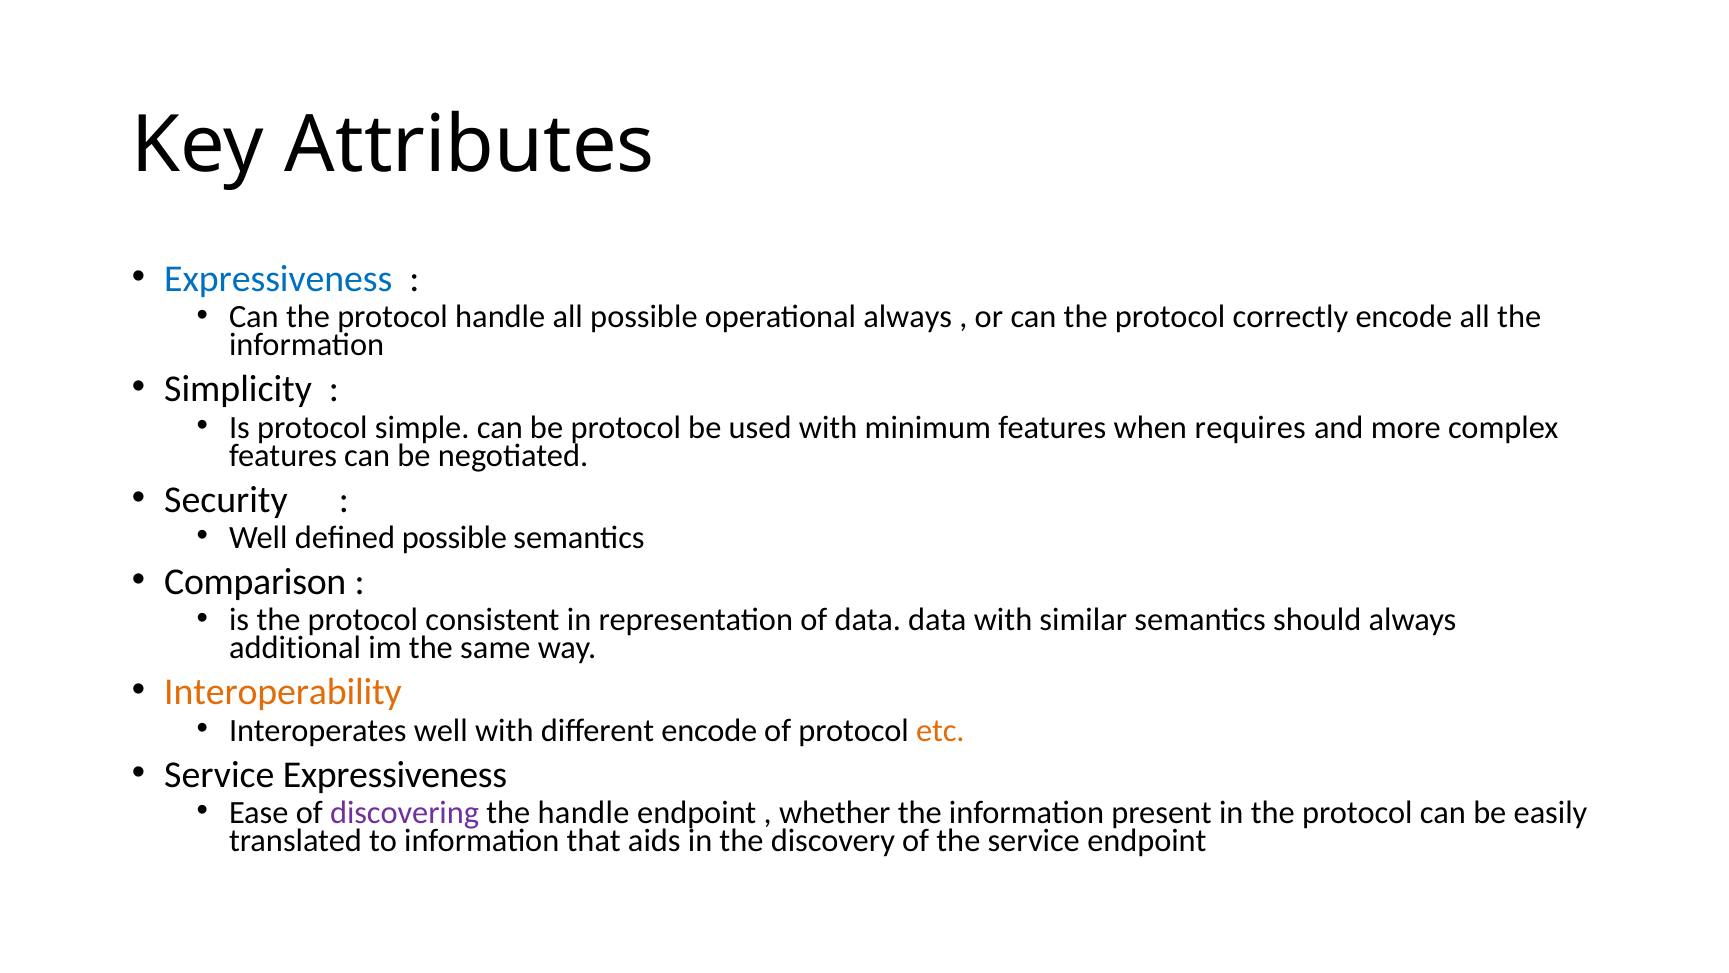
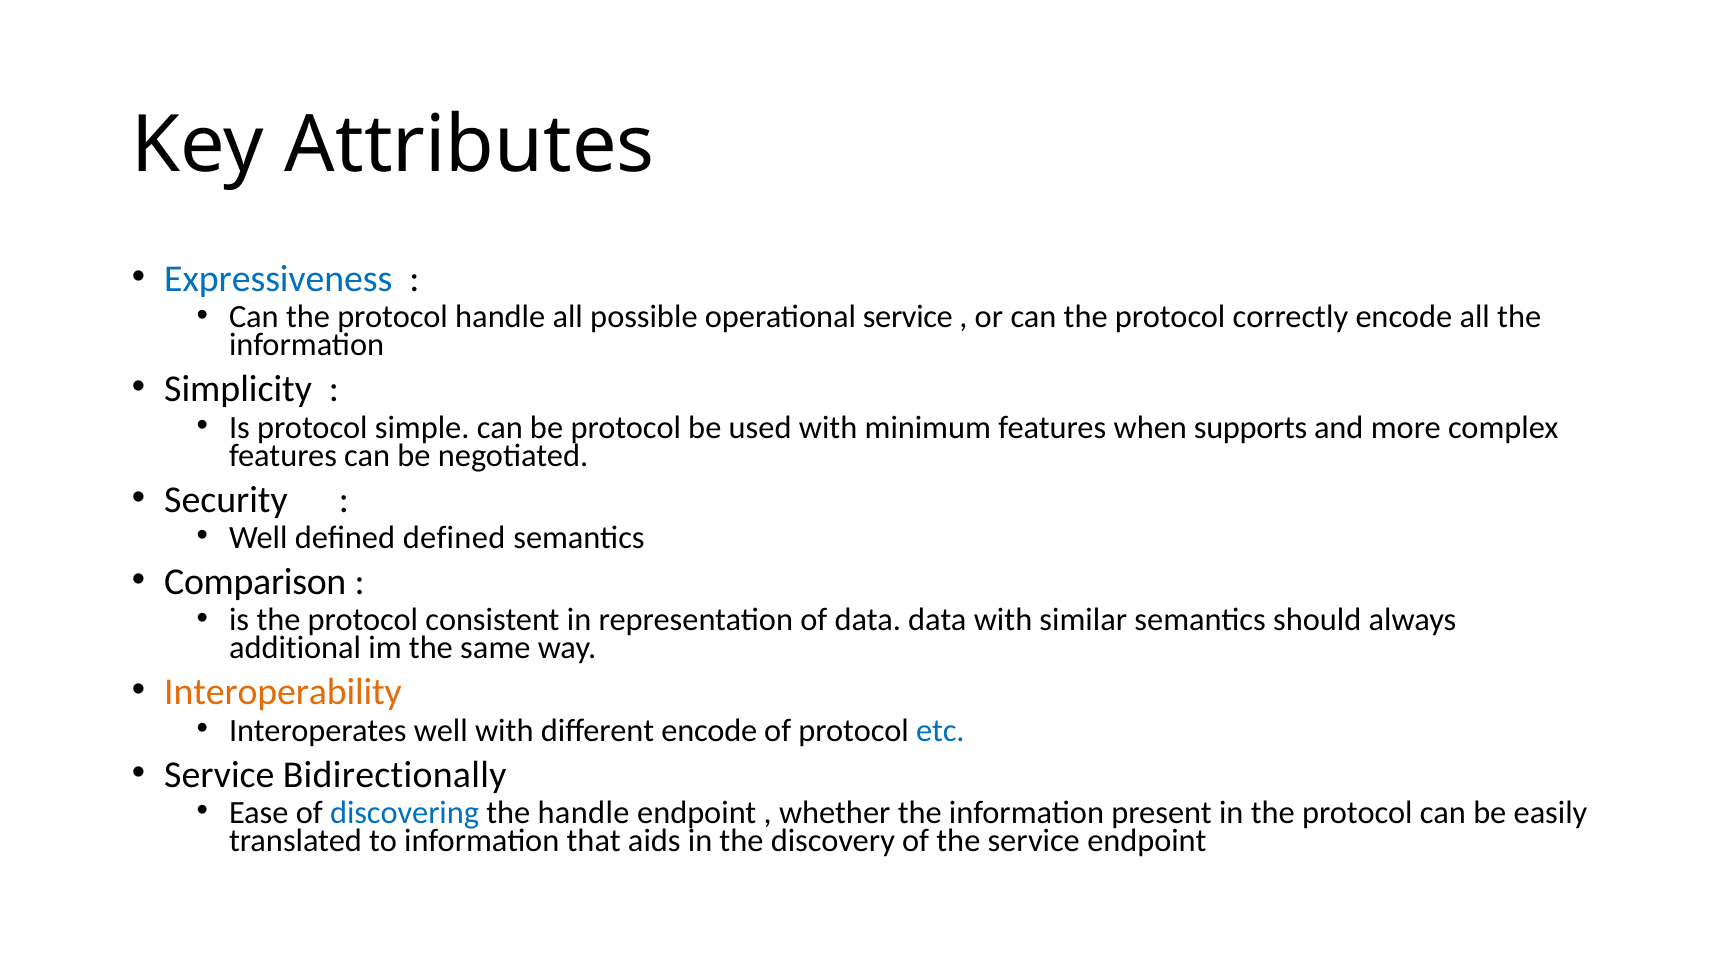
operational always: always -> service
requires: requires -> supports
defined possible: possible -> defined
etc colour: orange -> blue
Service Expressiveness: Expressiveness -> Bidirectionally
discovering colour: purple -> blue
